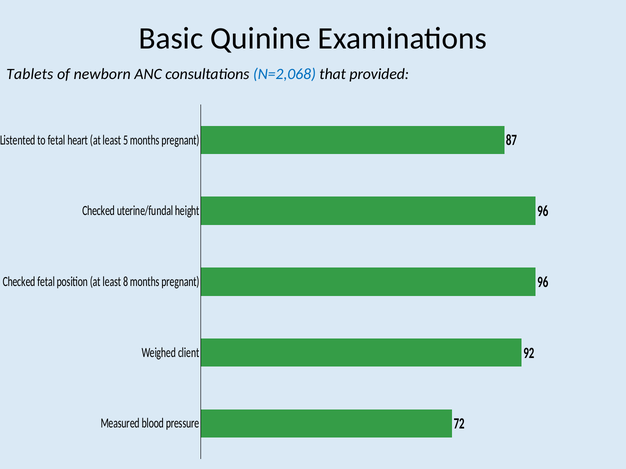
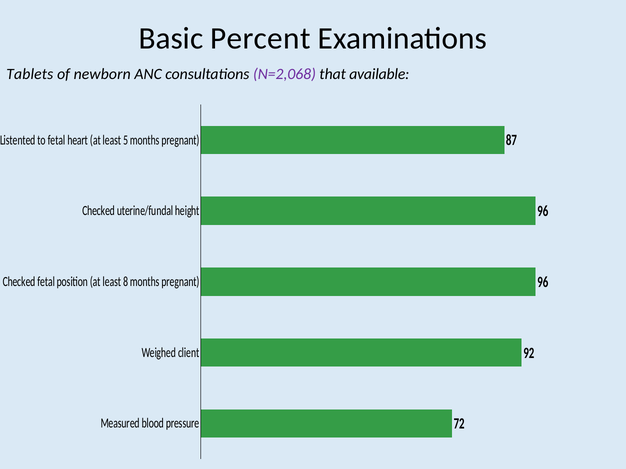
Quinine: Quinine -> Percent
N=2,068 colour: blue -> purple
provided: provided -> available
